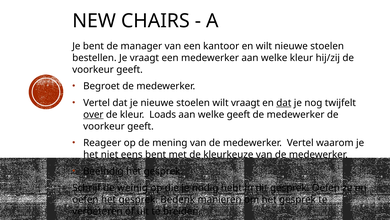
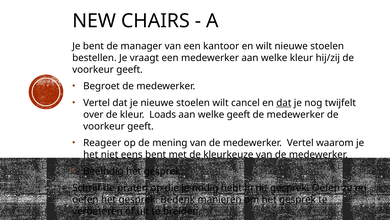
wilt vraagt: vraagt -> cancel
over underline: present -> none
weinig: weinig -> praten
